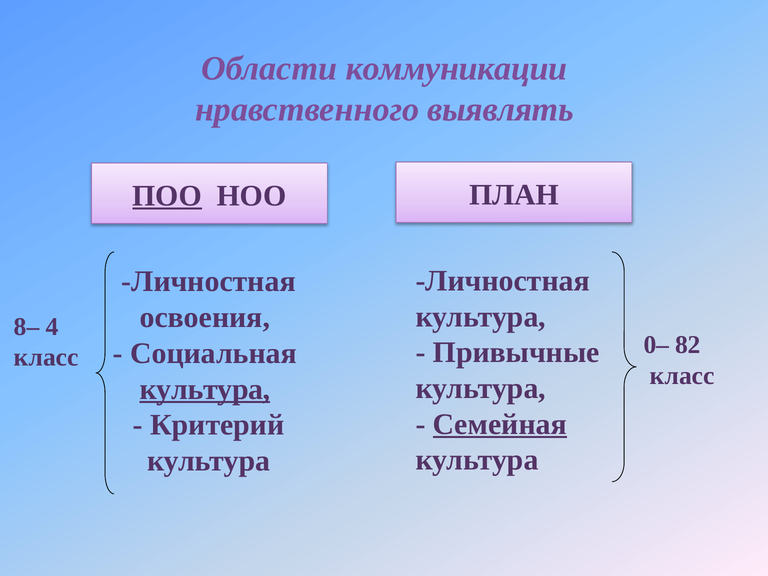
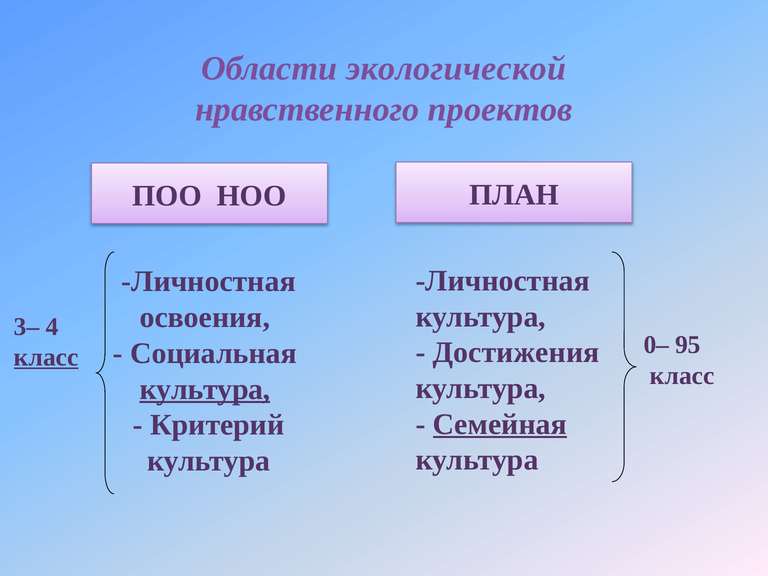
коммуникации: коммуникации -> экологической
выявлять: выявлять -> проектов
ПОО underline: present -> none
8–: 8– -> 3–
82: 82 -> 95
Привычные: Привычные -> Достижения
класс at (46, 357) underline: none -> present
